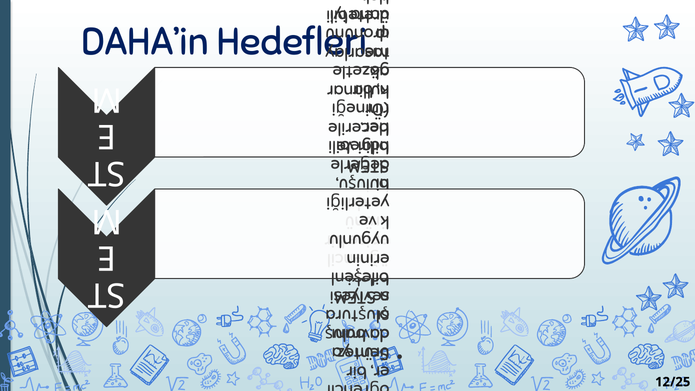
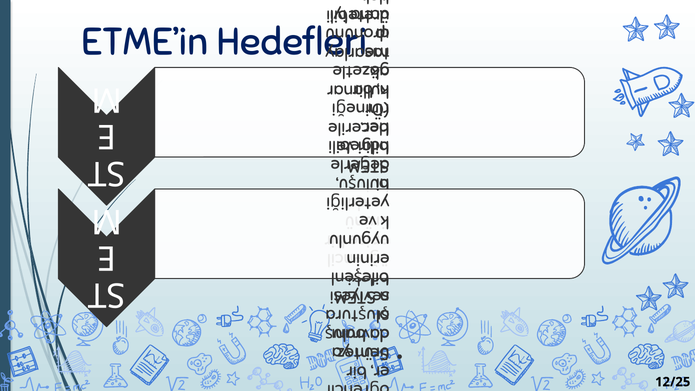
DAHA’in: DAHA’in -> ETME’in
